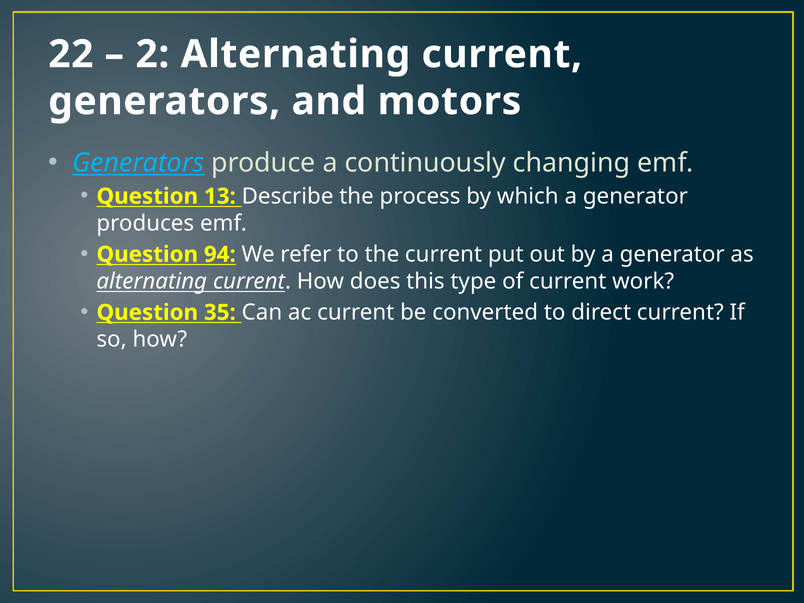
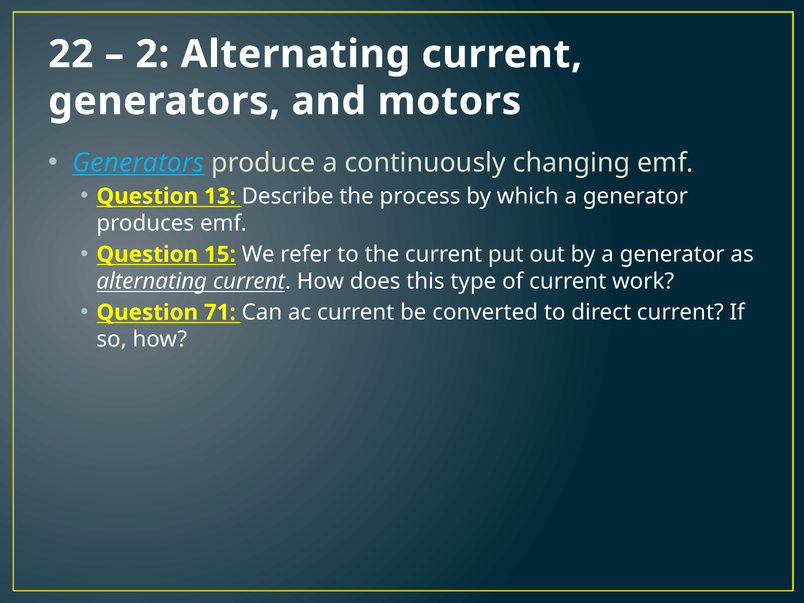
94: 94 -> 15
35: 35 -> 71
